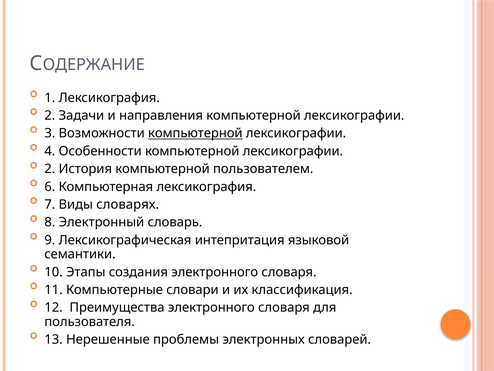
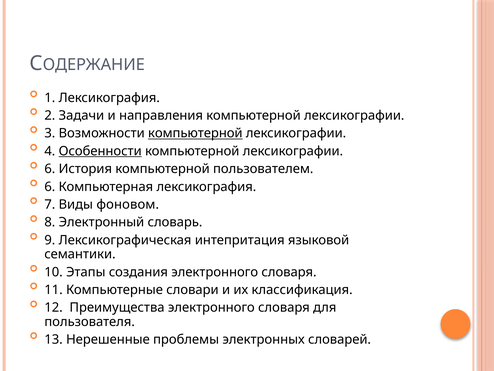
Особенности underline: none -> present
2 at (50, 169): 2 -> 6
словарях: словарях -> фоновом
